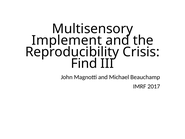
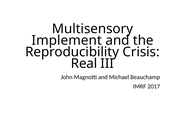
Find: Find -> Real
